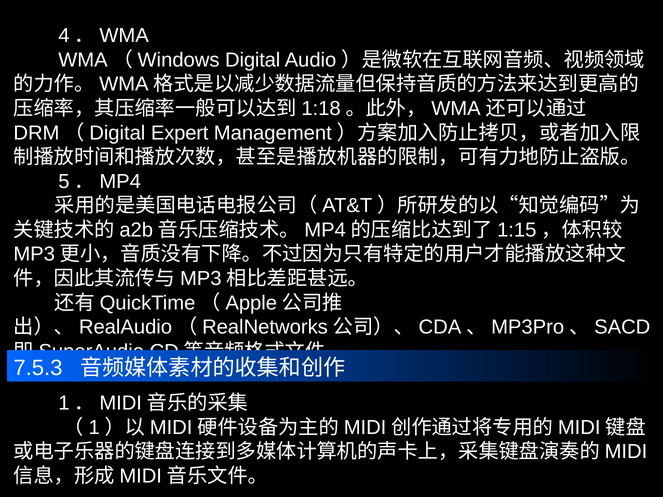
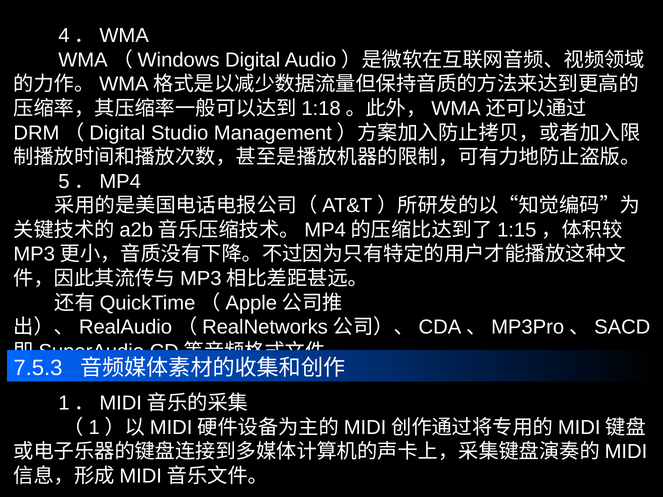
Expert: Expert -> Studio
